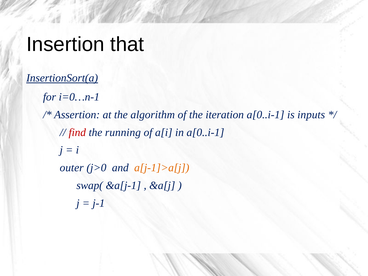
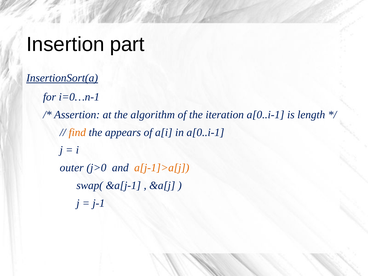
that: that -> part
inputs: inputs -> length
find colour: red -> orange
running: running -> appears
